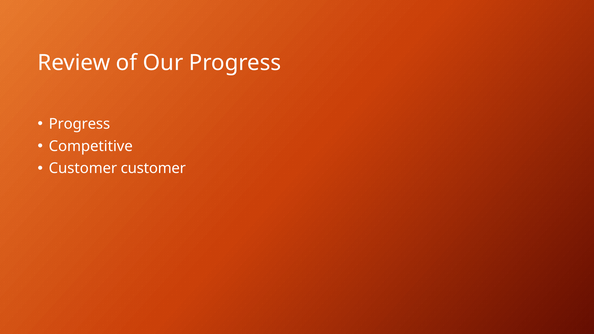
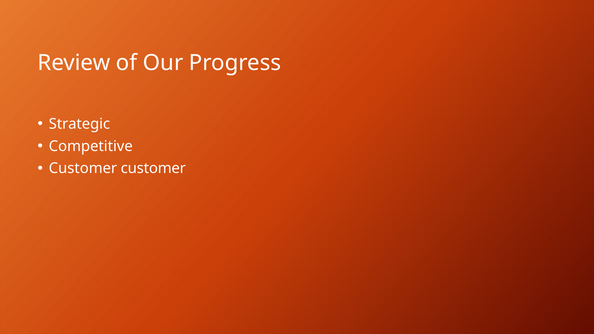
Progress at (79, 124): Progress -> Strategic
